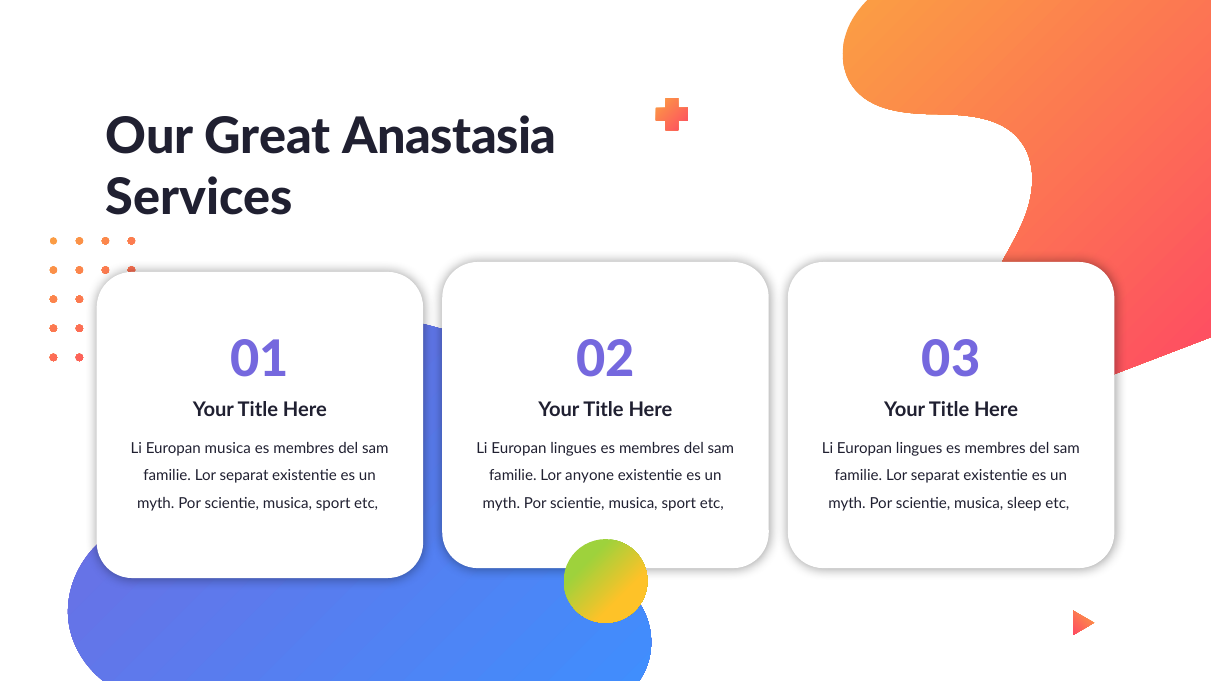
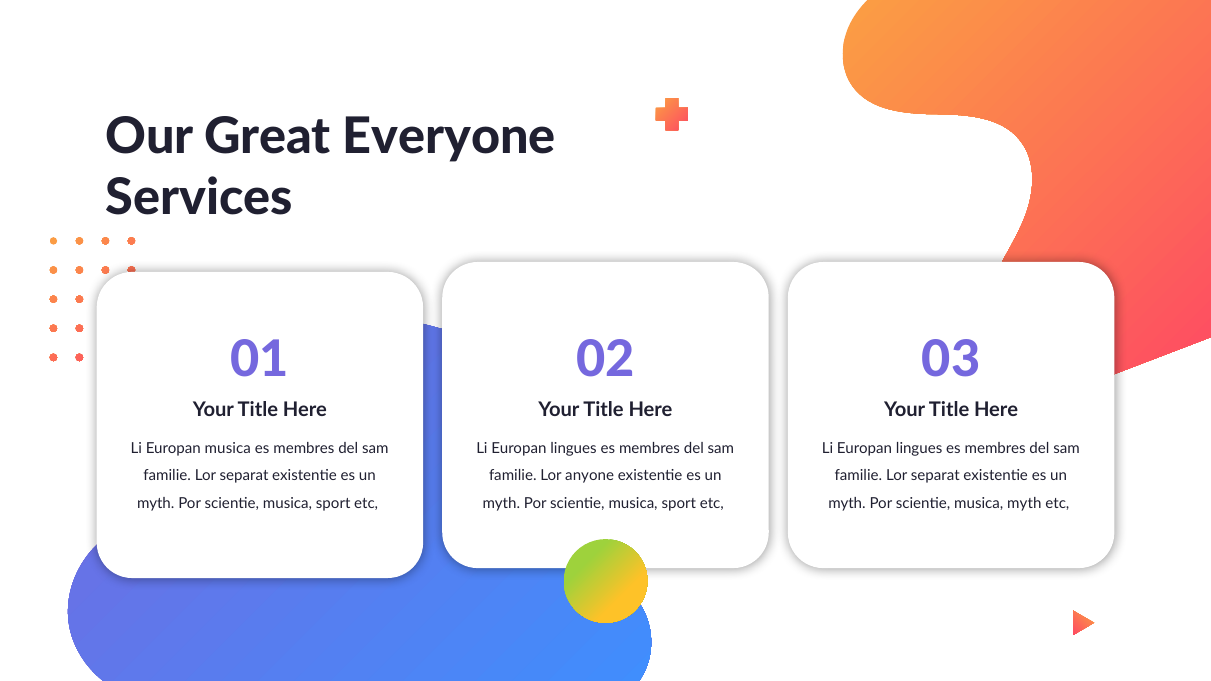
Anastasia: Anastasia -> Everyone
musica sleep: sleep -> myth
